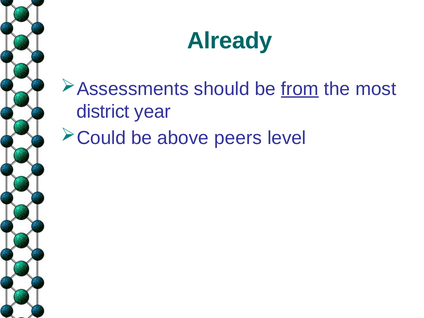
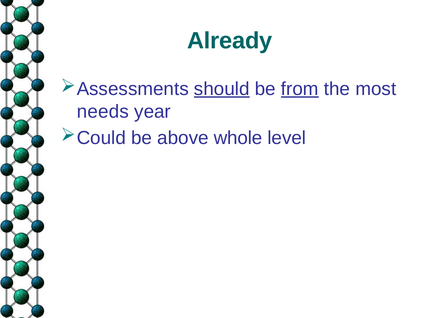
should underline: none -> present
district: district -> needs
peers: peers -> whole
